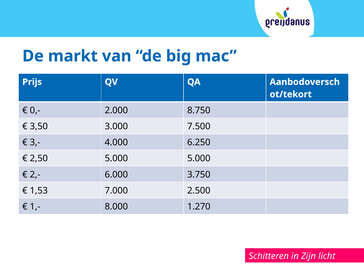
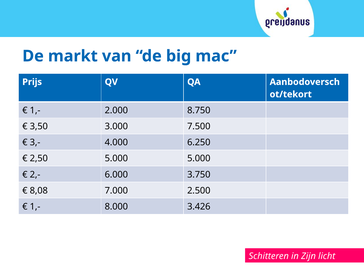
0,- at (35, 110): 0,- -> 1,-
1,53: 1,53 -> 8,08
1.270: 1.270 -> 3.426
